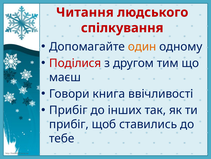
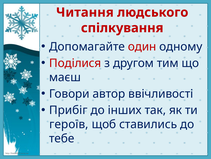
один colour: orange -> red
книга: книга -> автор
прибіг at (69, 124): прибіг -> героїв
